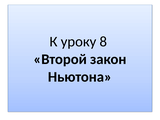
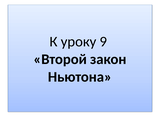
8: 8 -> 9
